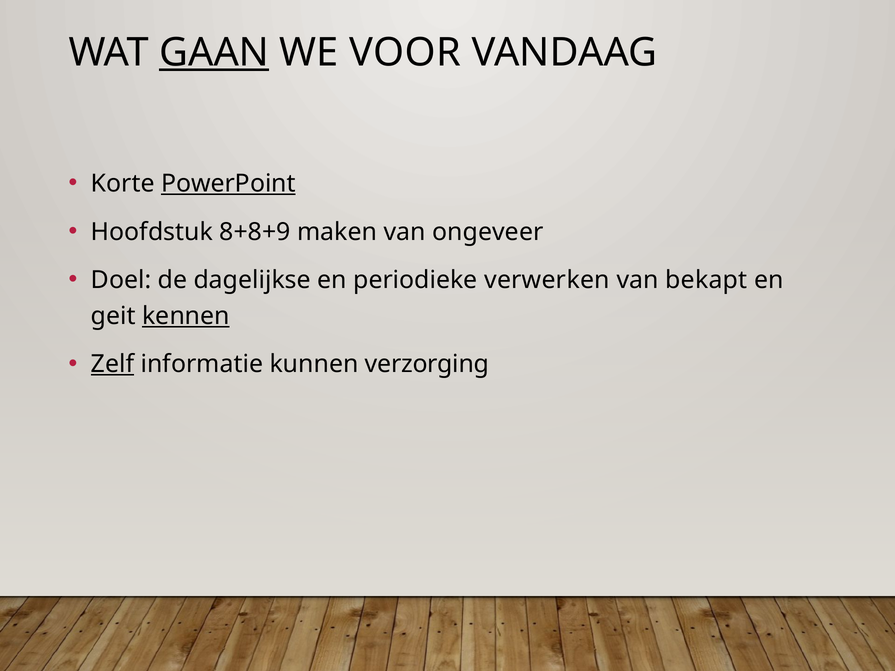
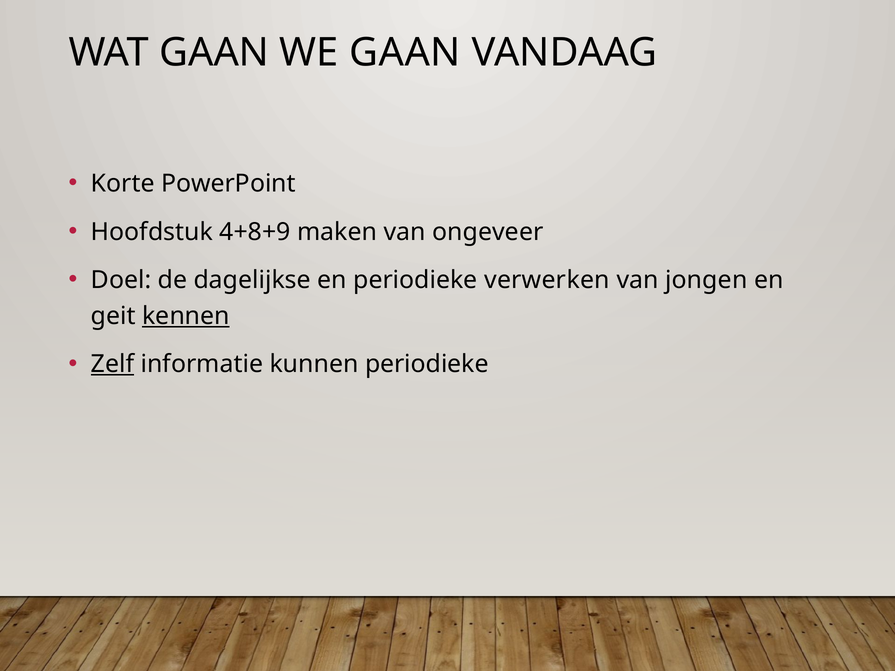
GAAN at (214, 53) underline: present -> none
WE VOOR: VOOR -> GAAN
PowerPoint underline: present -> none
8+8+9: 8+8+9 -> 4+8+9
bekapt: bekapt -> jongen
kunnen verzorging: verzorging -> periodieke
